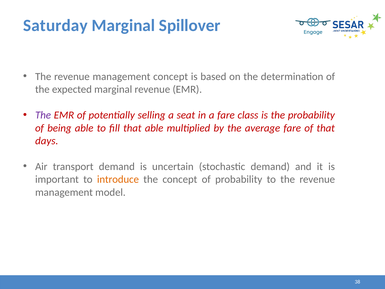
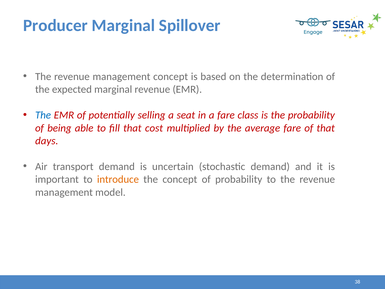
Saturday: Saturday -> Producer
The at (43, 115) colour: purple -> blue
that able: able -> cost
